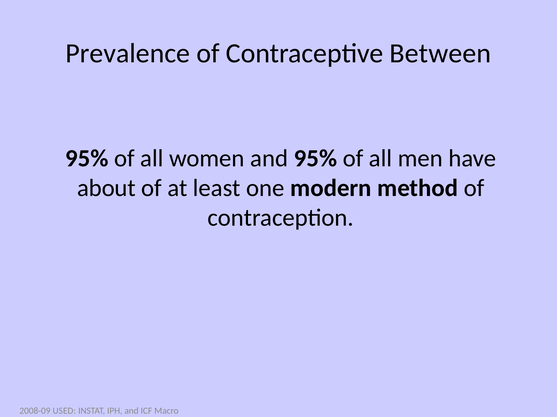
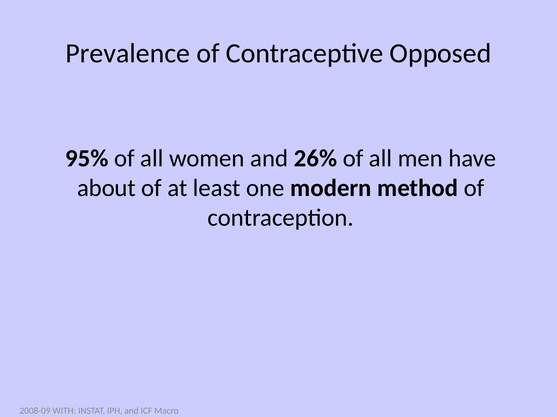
Between: Between -> Opposed
and 95%: 95% -> 26%
USED: USED -> WITH
